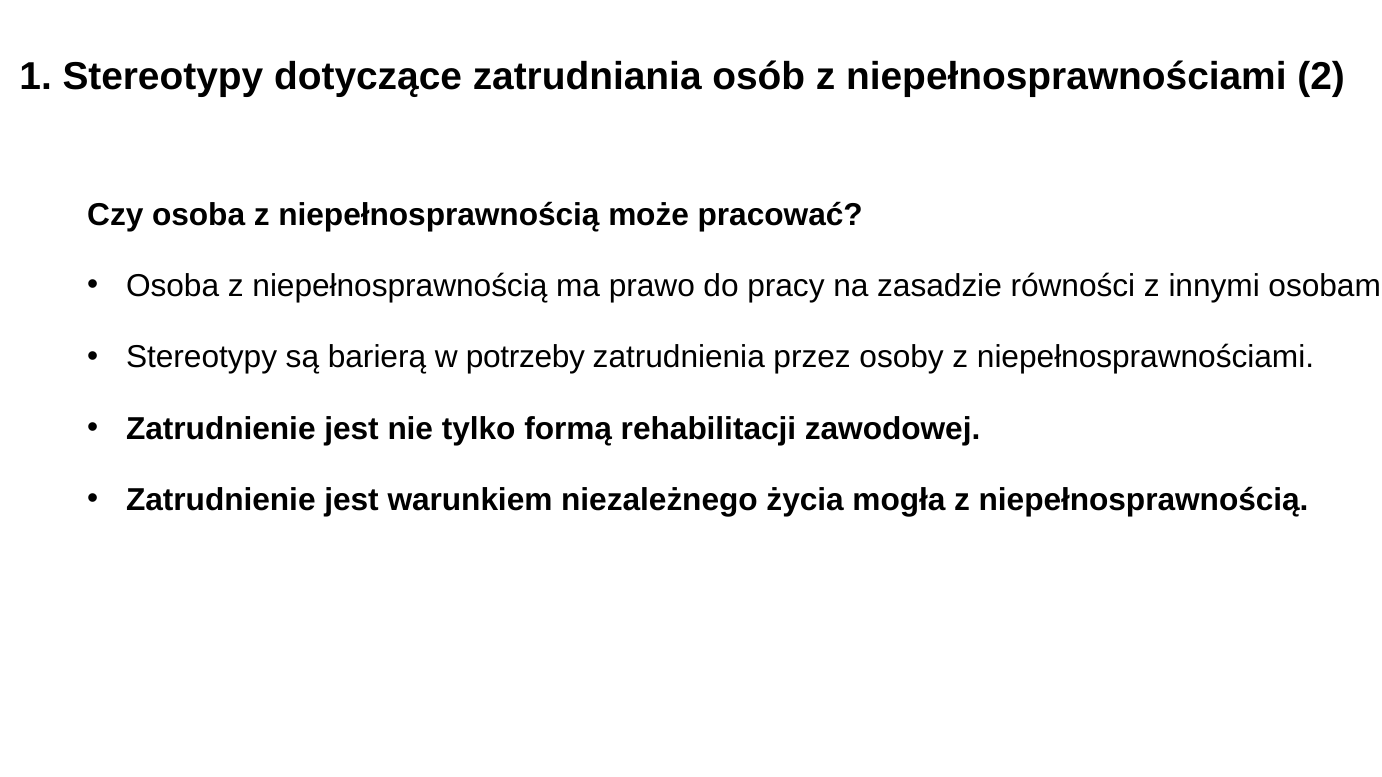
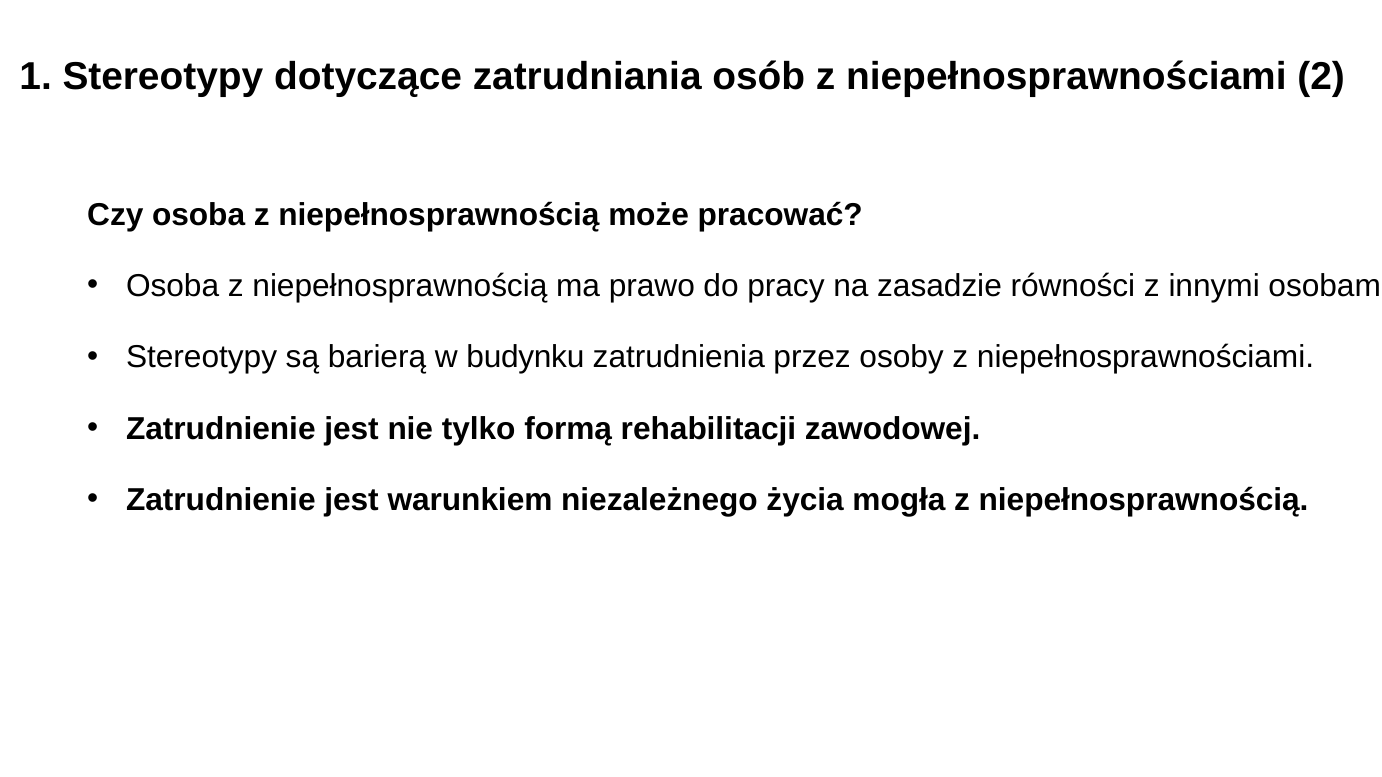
potrzeby: potrzeby -> budynku
